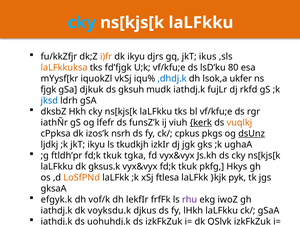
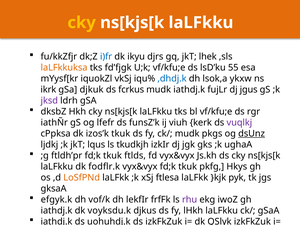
cky at (82, 23) colour: light blue -> yellow
i)fr colour: orange -> blue
ikus: ikus -> lhek
80: 80 -> 55
ukfer: ukfer -> ykxw
fjgk: fjgk -> ikrk
gksuh: gksuh -> fcrkus
rkfd: rkfd -> jgus
jksd colour: blue -> purple
kerk underline: present -> none
vuqlkj colour: orange -> purple
izos’k nsrh: nsrh -> tkuk
ck/ cpkus: cpkus -> mudk
jkT ikyu: ikyu -> lqus
tgka: tgka -> ftlds
gksus.k: gksus.k -> fodflr.k
